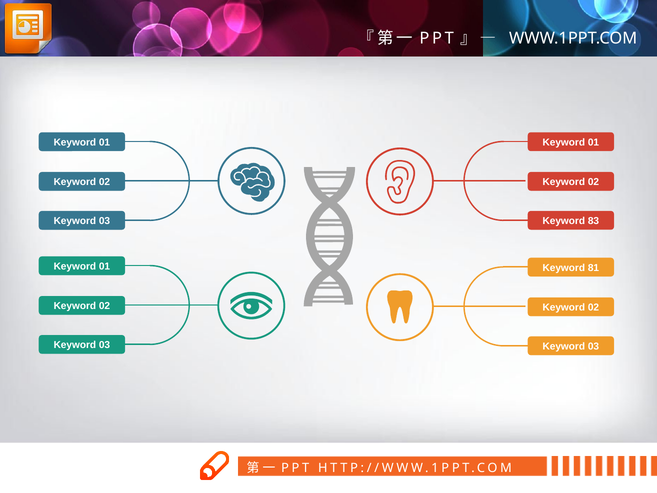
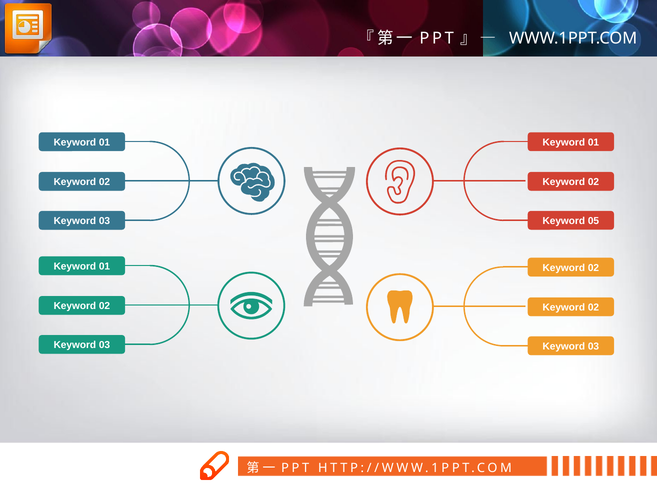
83: 83 -> 05
81 at (593, 268): 81 -> 02
